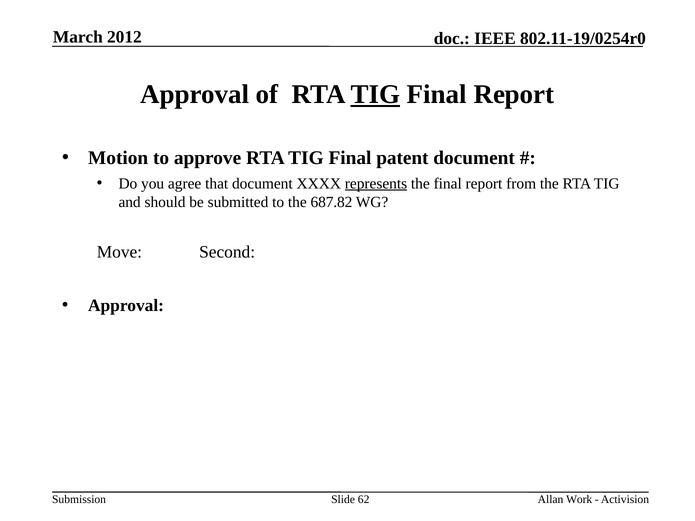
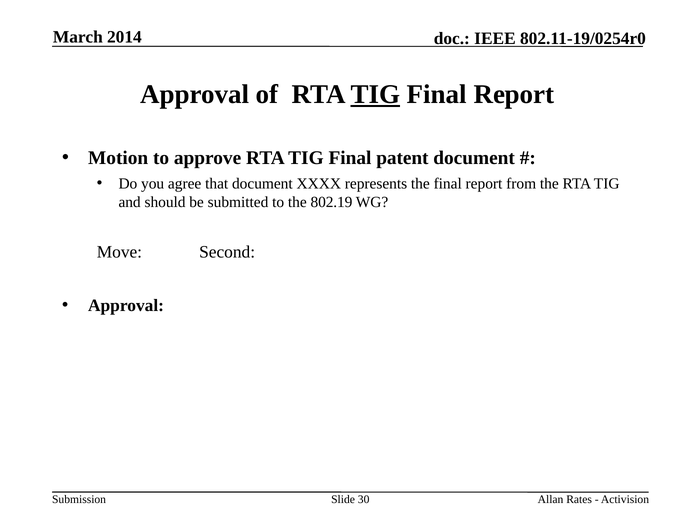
2012: 2012 -> 2014
represents underline: present -> none
687.82: 687.82 -> 802.19
62: 62 -> 30
Work: Work -> Rates
